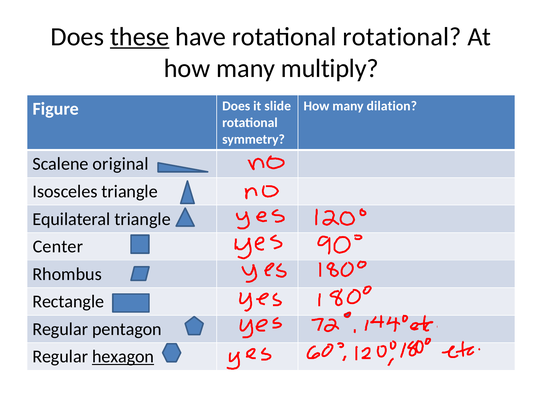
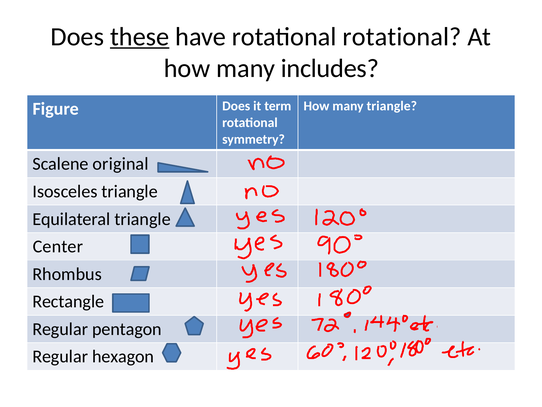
multiply: multiply -> includes
many dilation: dilation -> triangle
slide: slide -> term
hexagon underline: present -> none
